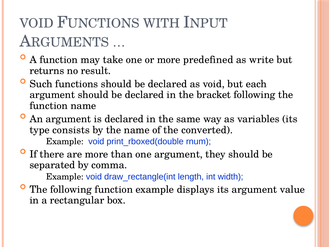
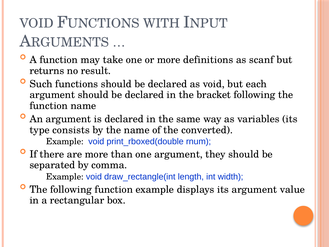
predefined: predefined -> definitions
write: write -> scanf
